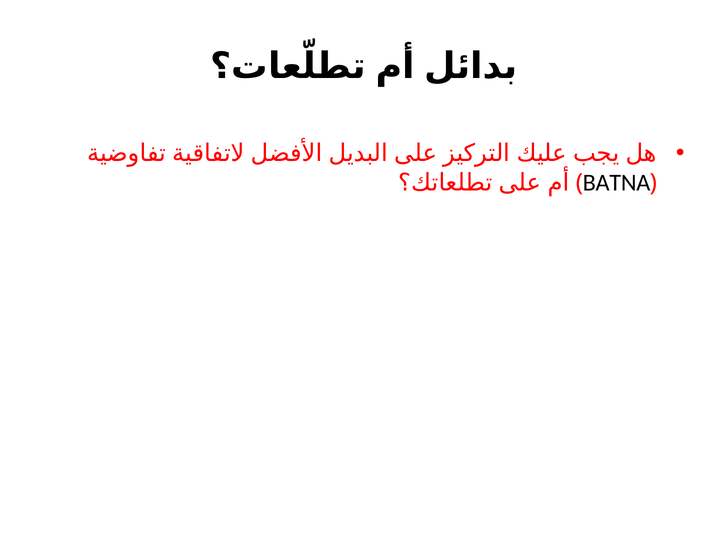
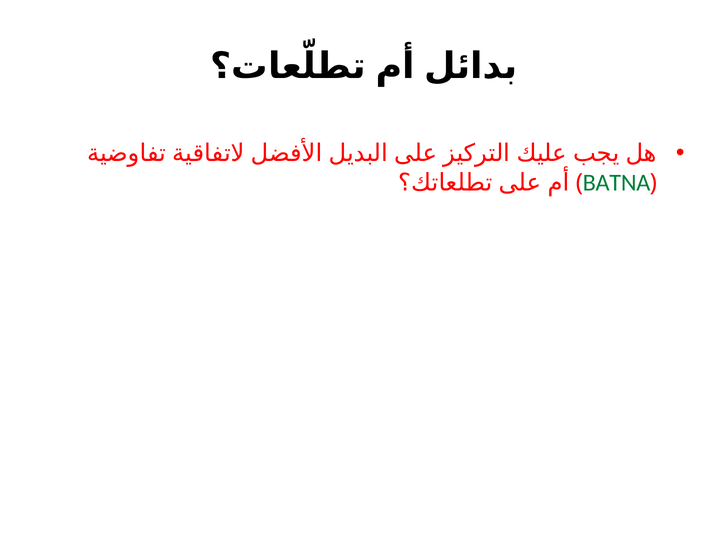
BATNA colour: black -> green
